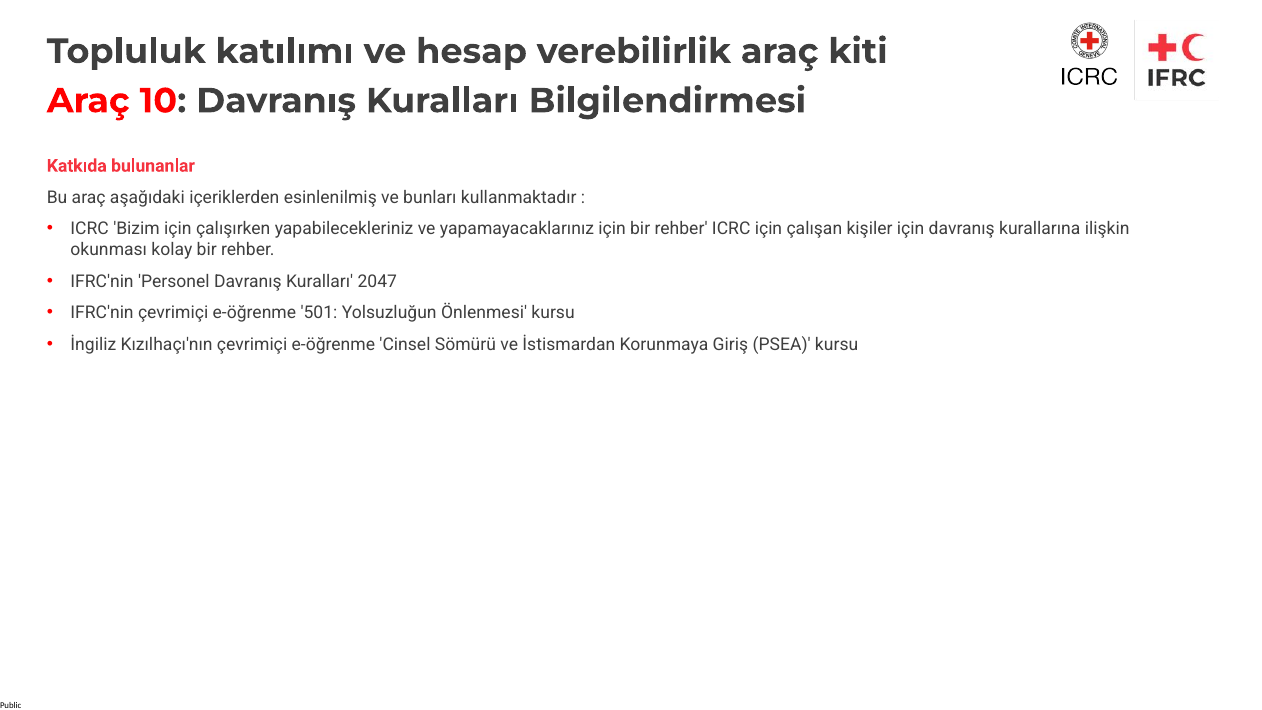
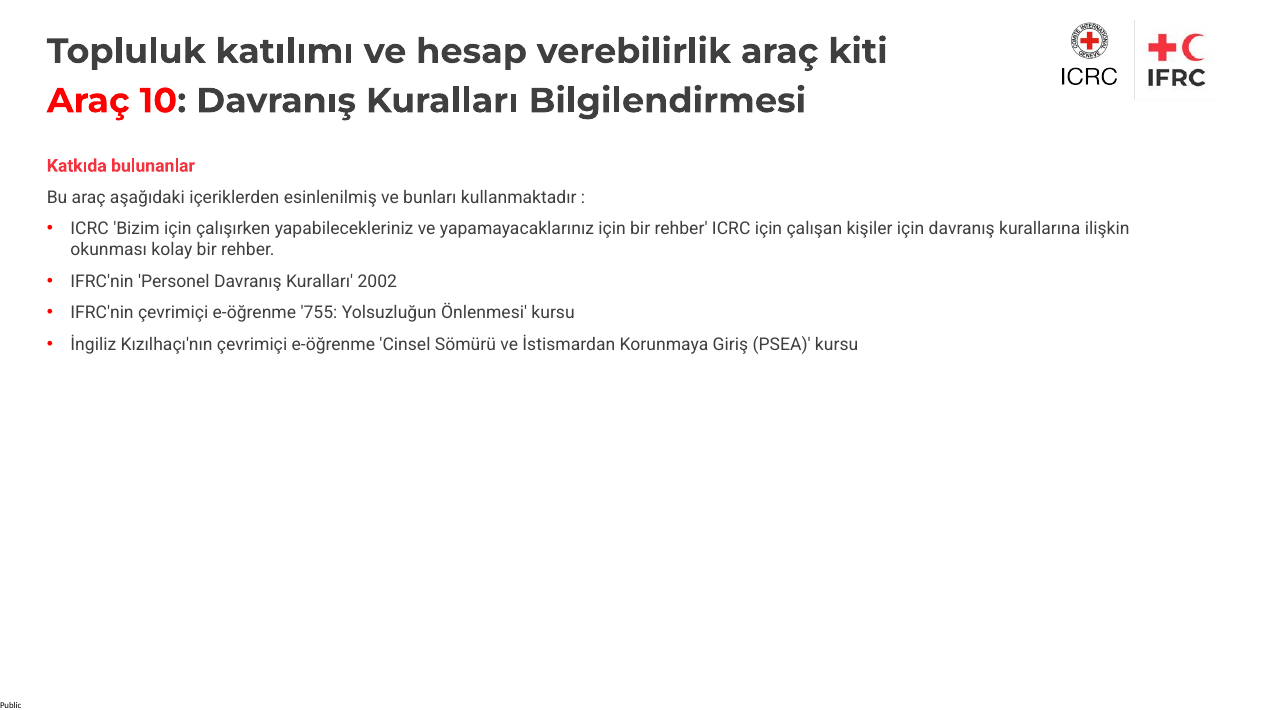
2047: 2047 -> 2002
501: 501 -> 755
